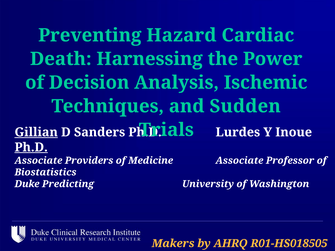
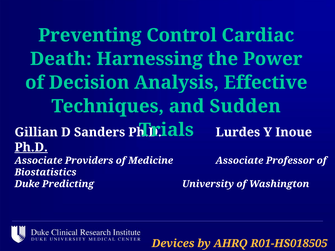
Hazard: Hazard -> Control
Ischemic: Ischemic -> Effective
Gillian underline: present -> none
Makers: Makers -> Devices
